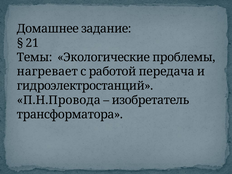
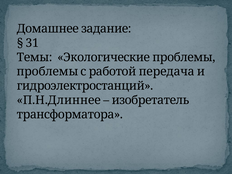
21: 21 -> 31
нагревает at (47, 72): нагревает -> проблемы
П.Н.Провода: П.Н.Провода -> П.Н.Длиннее
